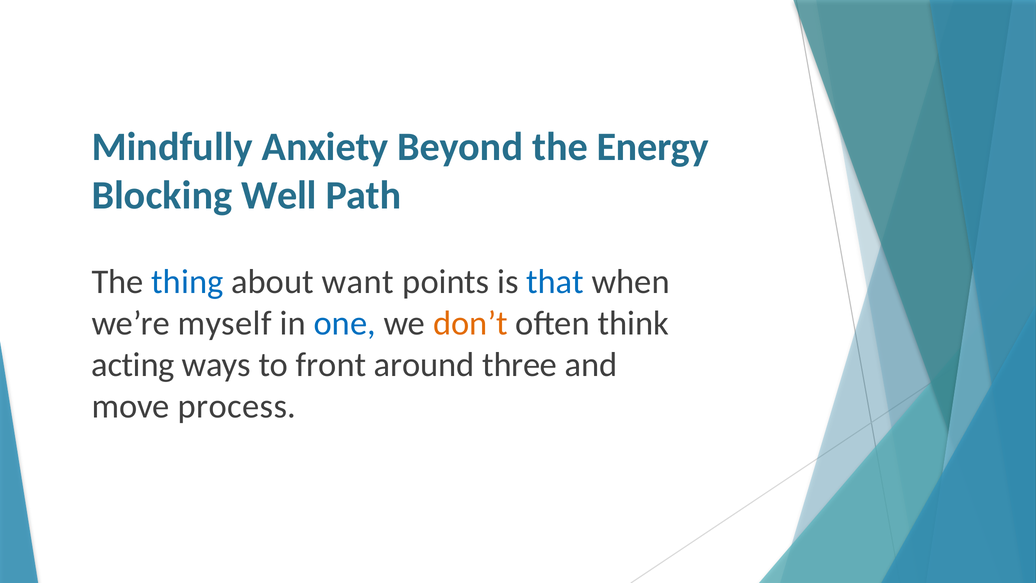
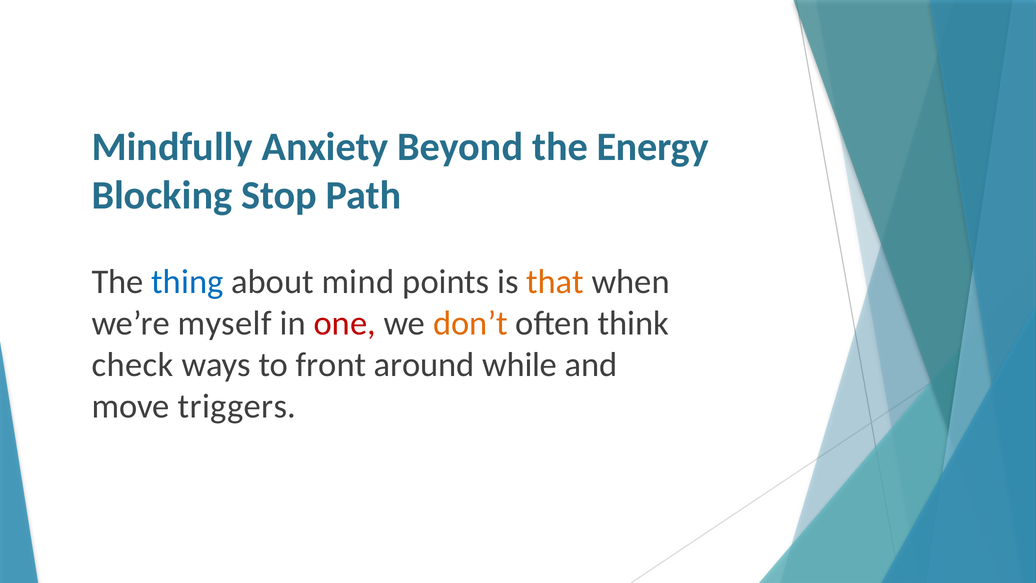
Well: Well -> Stop
want: want -> mind
that colour: blue -> orange
one colour: blue -> red
acting: acting -> check
three: three -> while
process: process -> triggers
